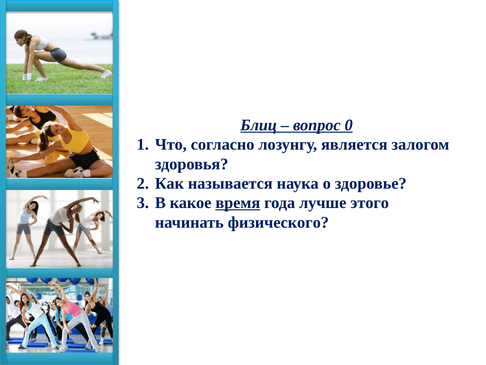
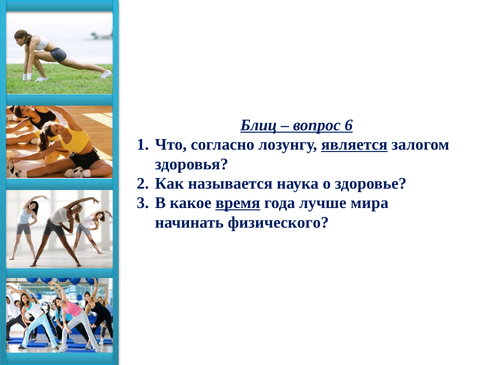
0: 0 -> 6
является underline: none -> present
этого: этого -> мира
